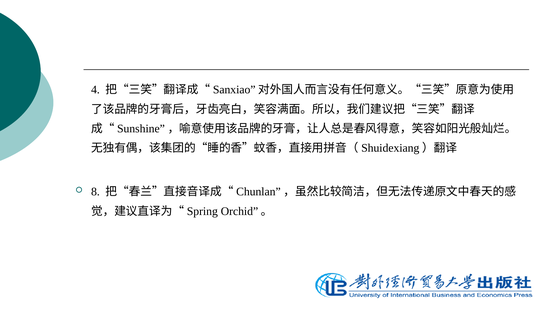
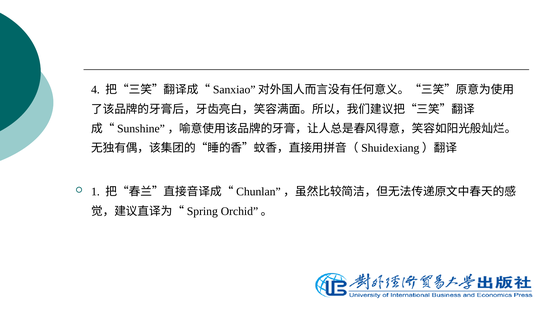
8: 8 -> 1
